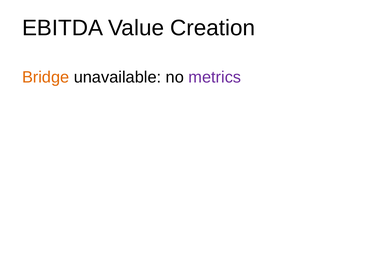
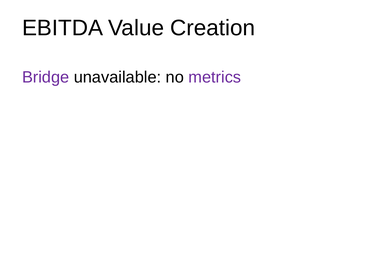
Bridge colour: orange -> purple
